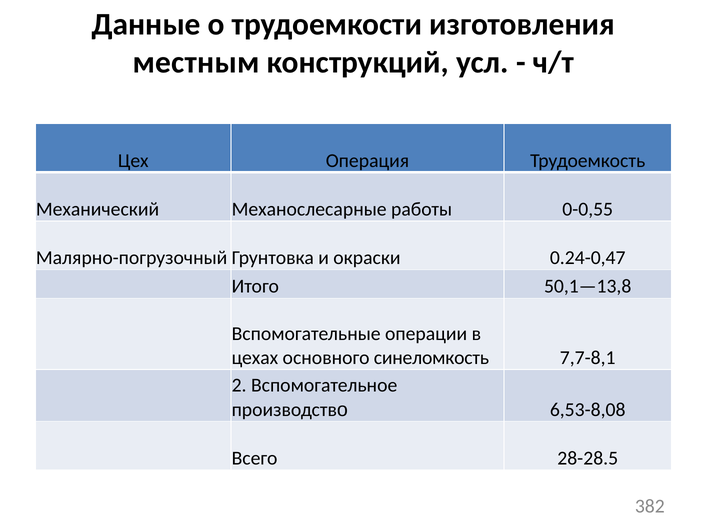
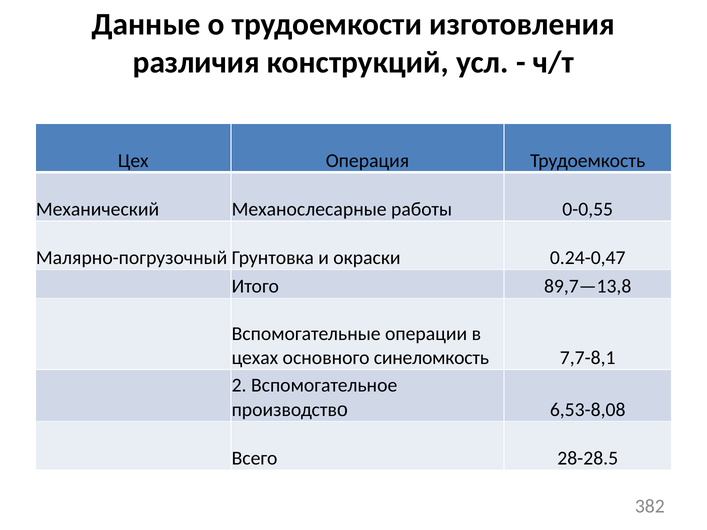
местным: местным -> различия
50,1—13,8: 50,1—13,8 -> 89,7—13,8
